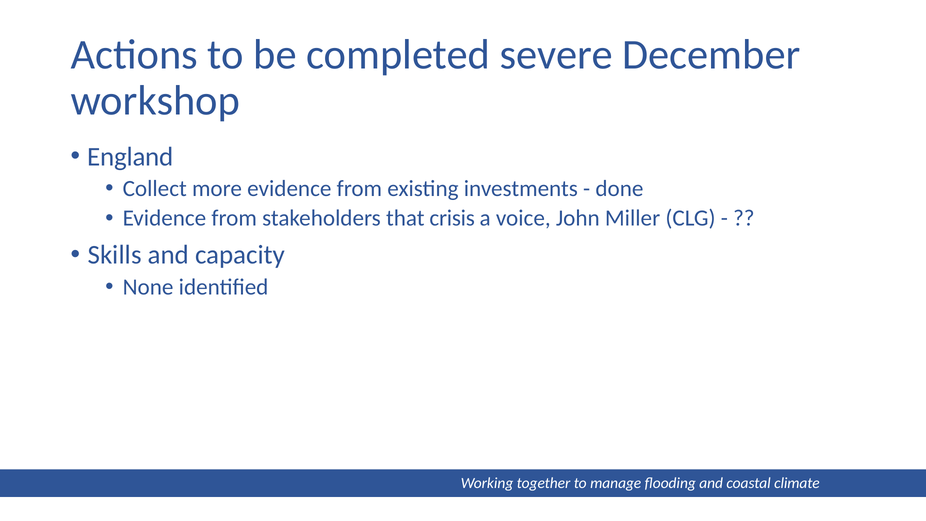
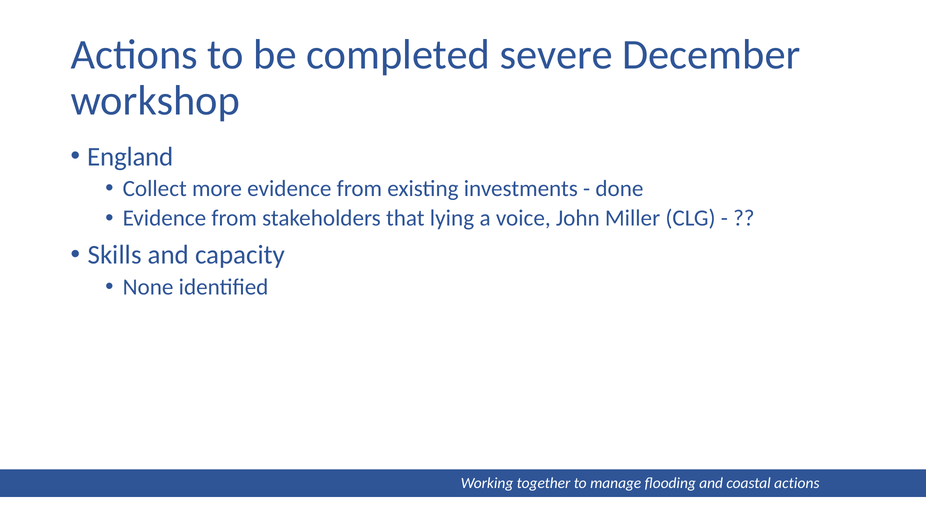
crisis: crisis -> lying
coastal climate: climate -> actions
